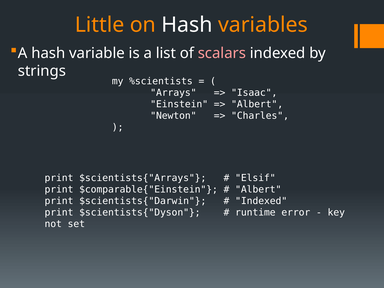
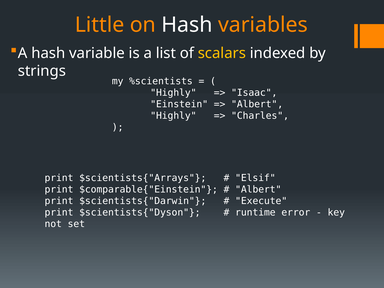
scalars colour: pink -> yellow
Arrays at (173, 93): Arrays -> Highly
Newton at (173, 116): Newton -> Highly
Indexed at (261, 201): Indexed -> Execute
